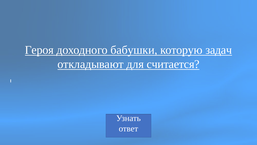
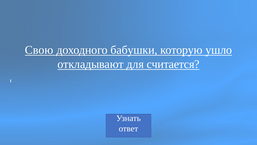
Героя: Героя -> Свою
задач: задач -> ушло
